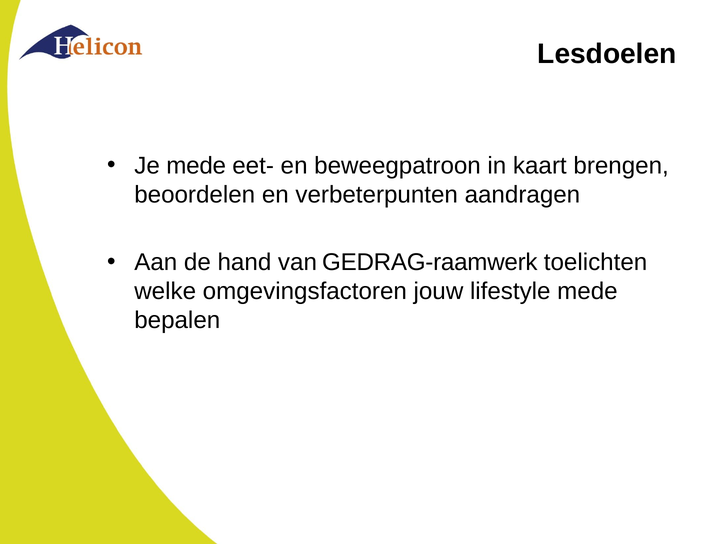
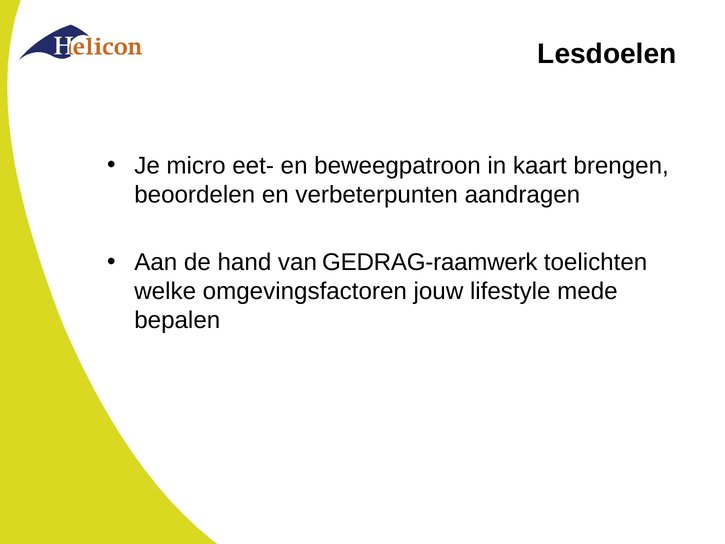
Je mede: mede -> micro
